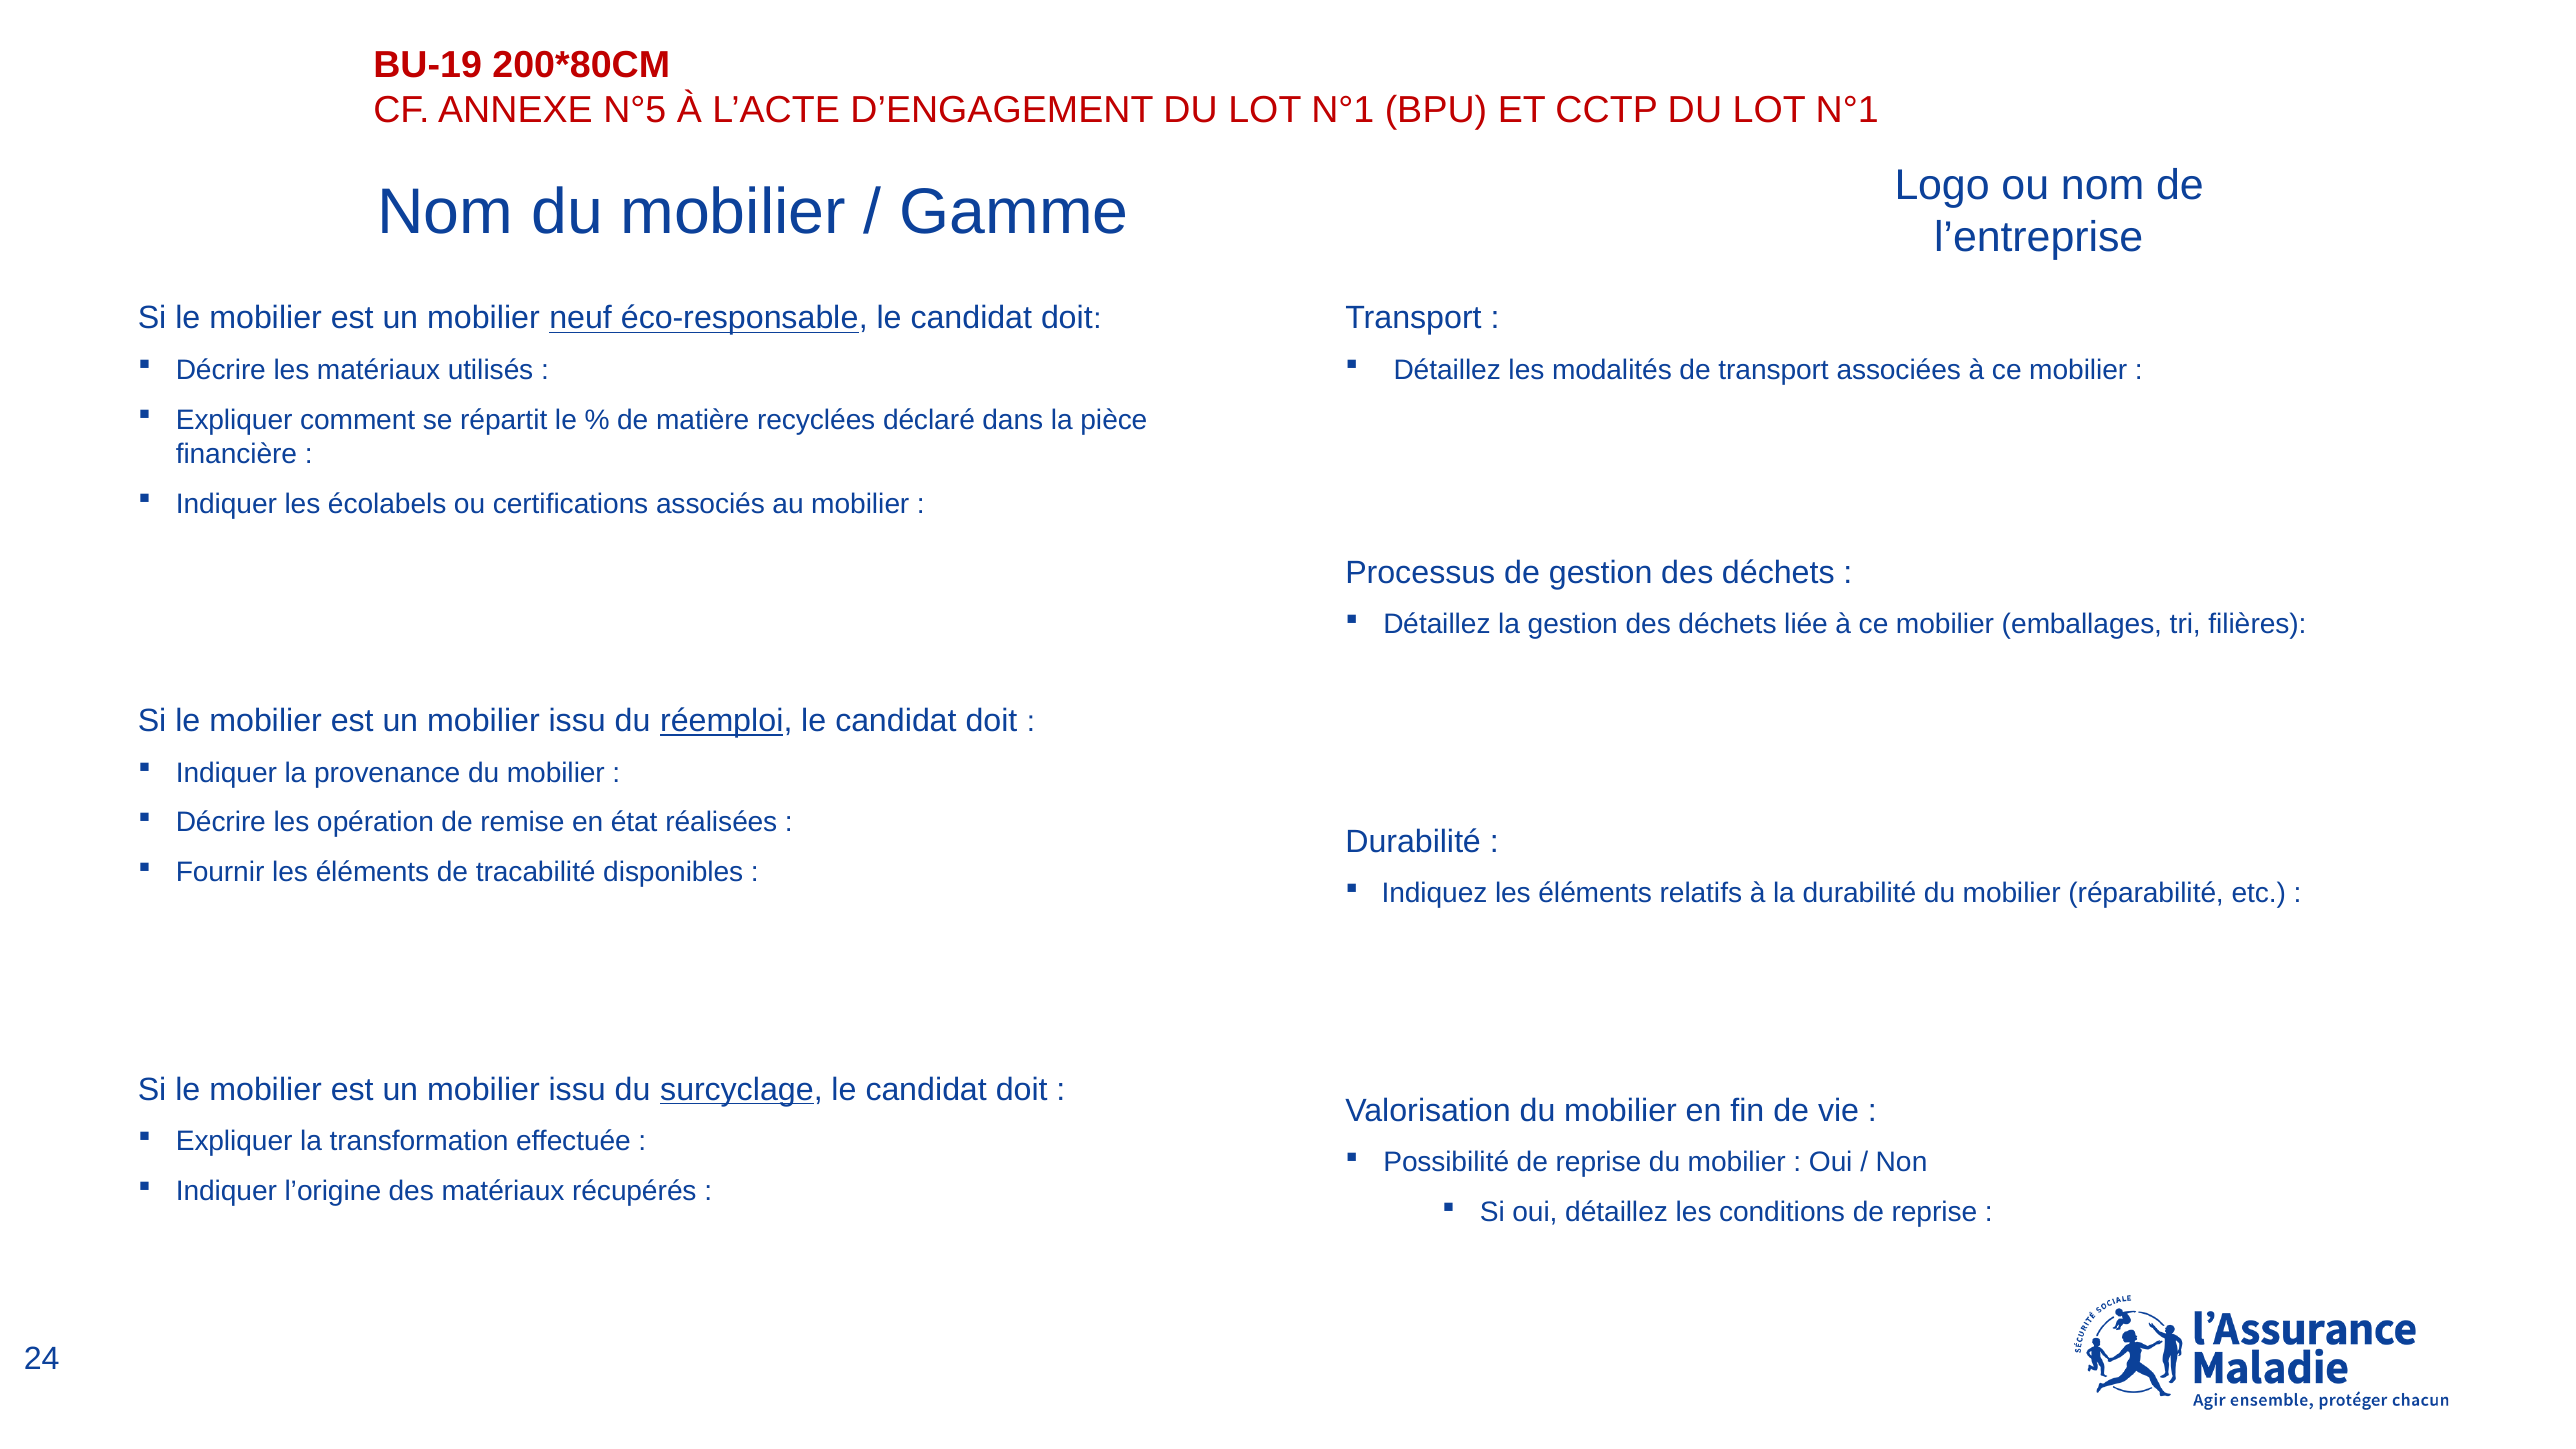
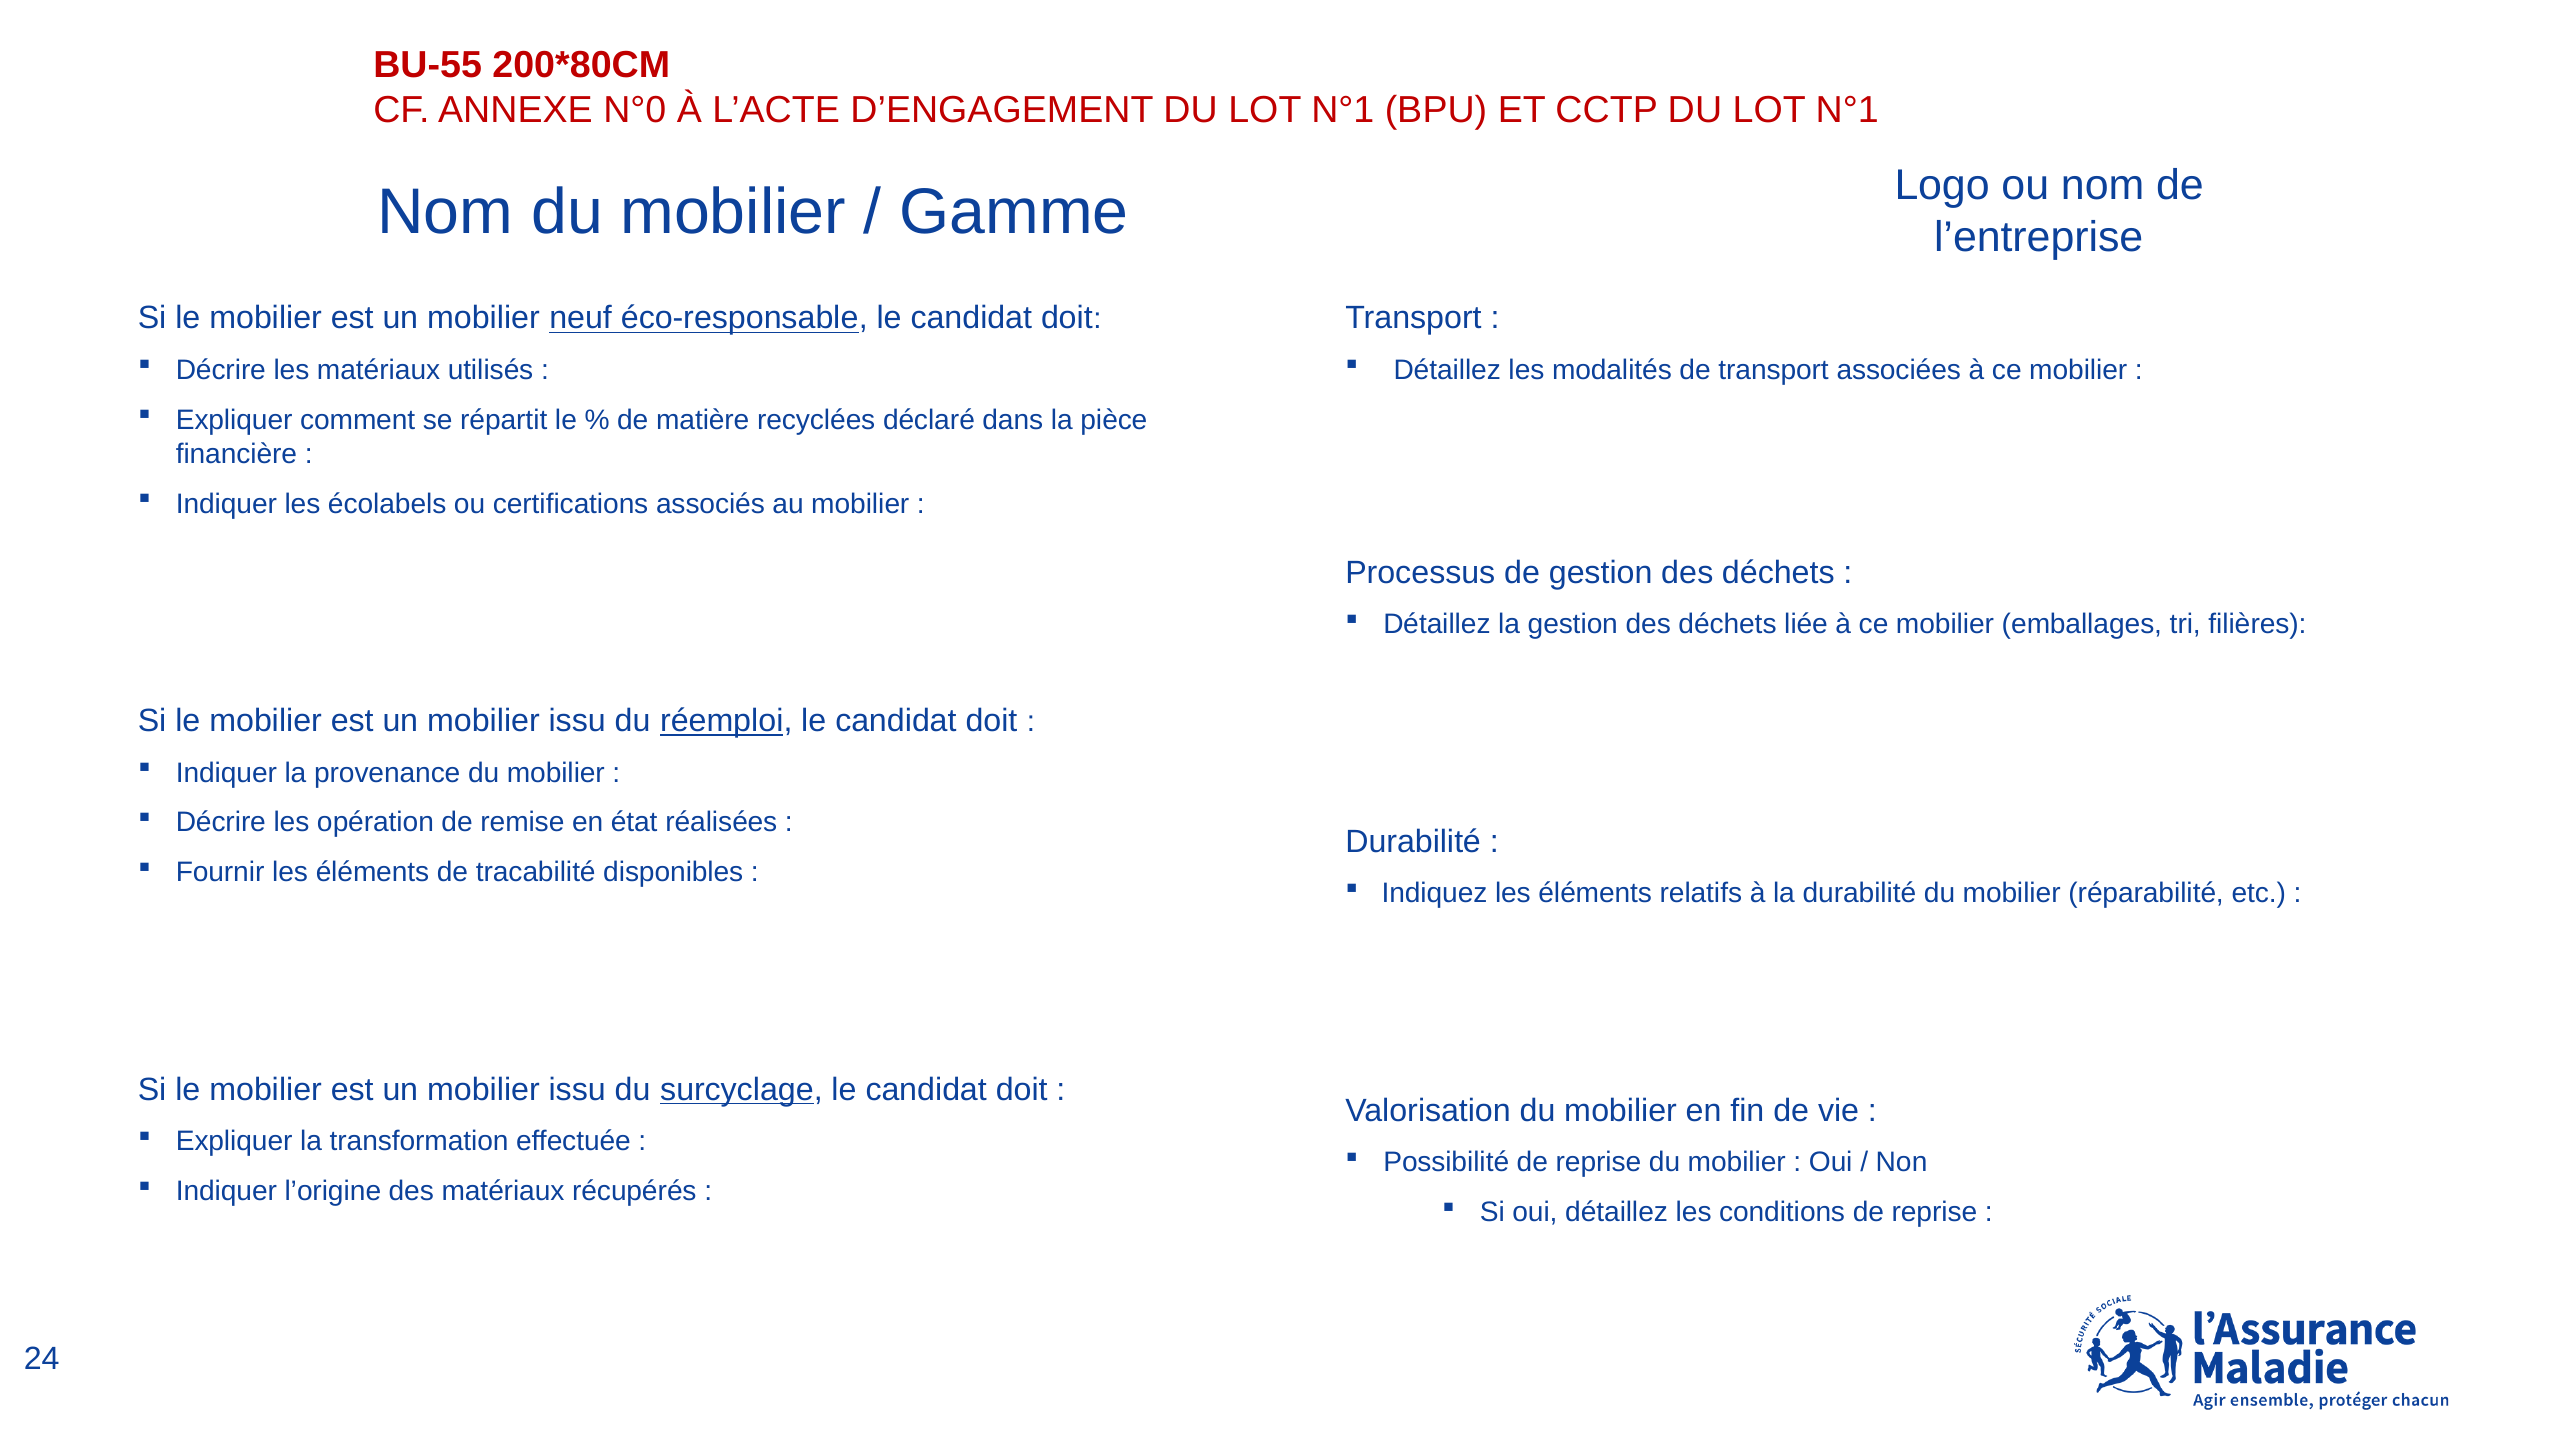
BU-19: BU-19 -> BU-55
N°5: N°5 -> N°0
